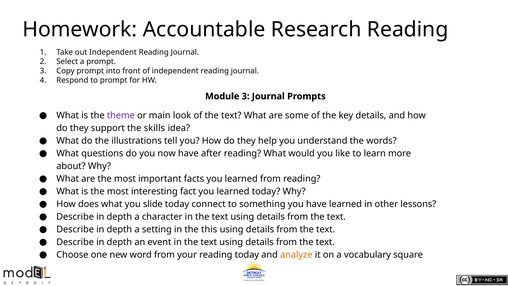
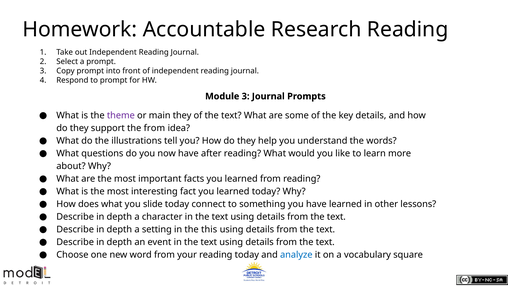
main look: look -> they
the skills: skills -> from
analyze colour: orange -> blue
